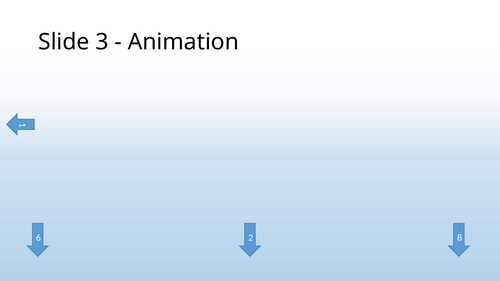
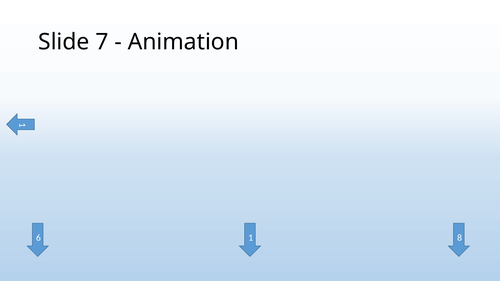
3: 3 -> 7
6 2: 2 -> 1
